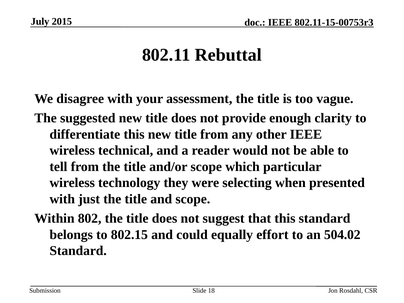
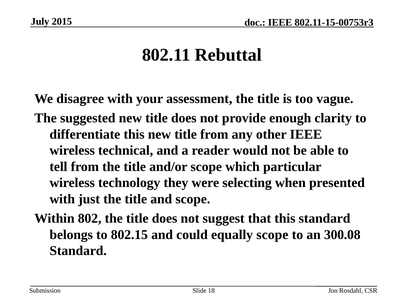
equally effort: effort -> scope
504.02: 504.02 -> 300.08
